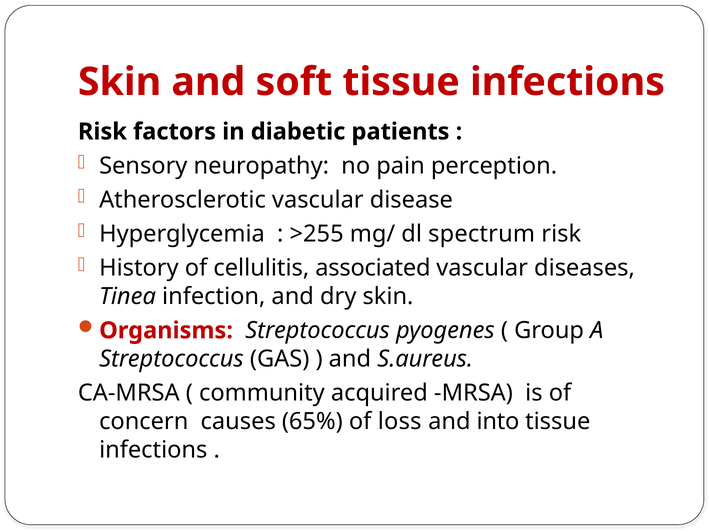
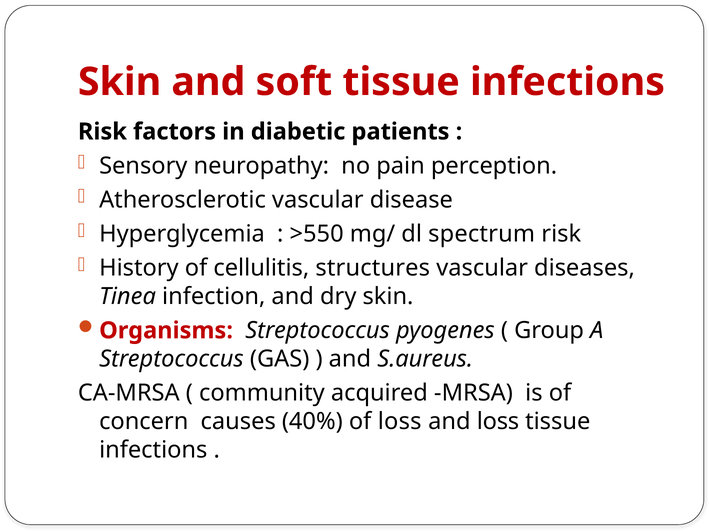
>255: >255 -> >550
associated: associated -> structures
65%: 65% -> 40%
and into: into -> loss
